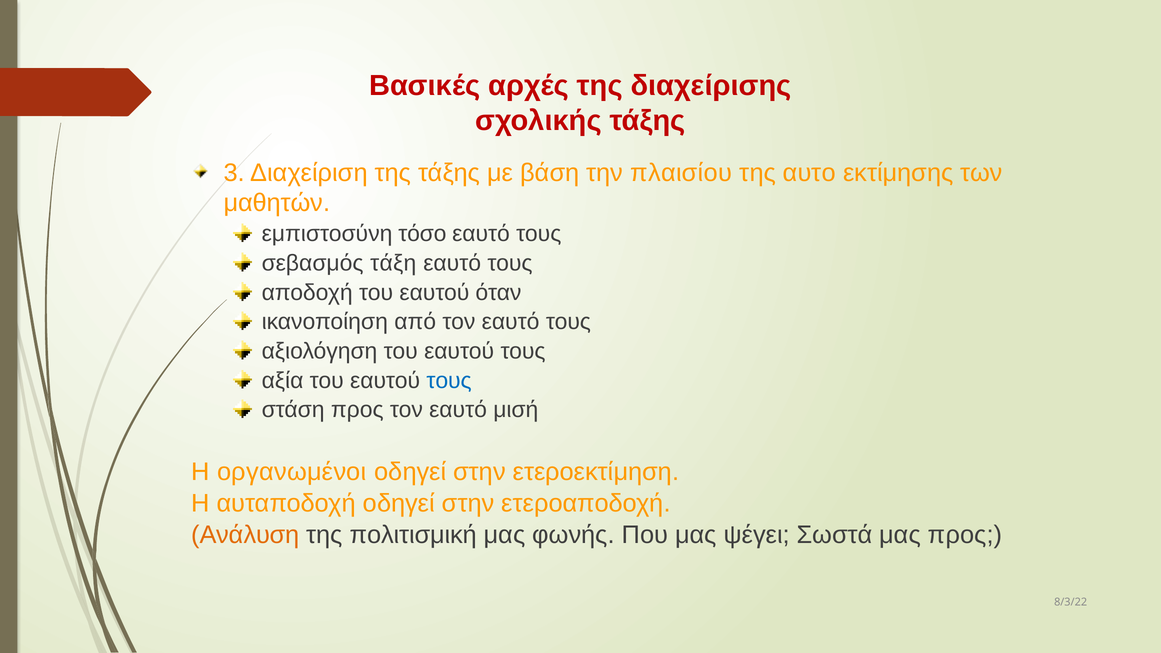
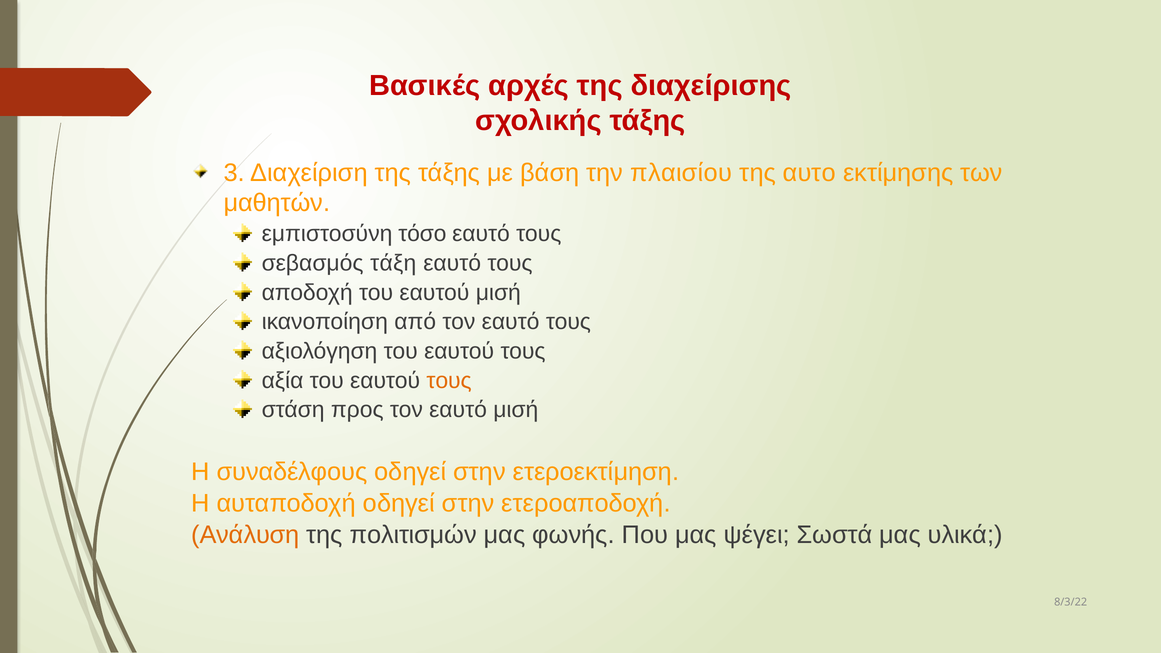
εαυτού όταν: όταν -> μισή
τους at (449, 380) colour: blue -> orange
οργανωμένοι: οργανωμένοι -> συναδέλφους
πολιτισμική: πολιτισμική -> πολιτισμών
μας προς: προς -> υλικά
